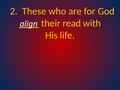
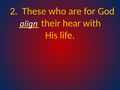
read: read -> hear
